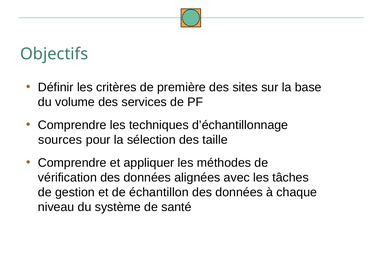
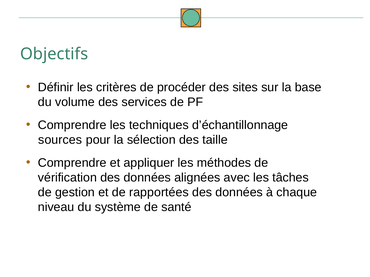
première: première -> procéder
échantillon: échantillon -> rapportées
